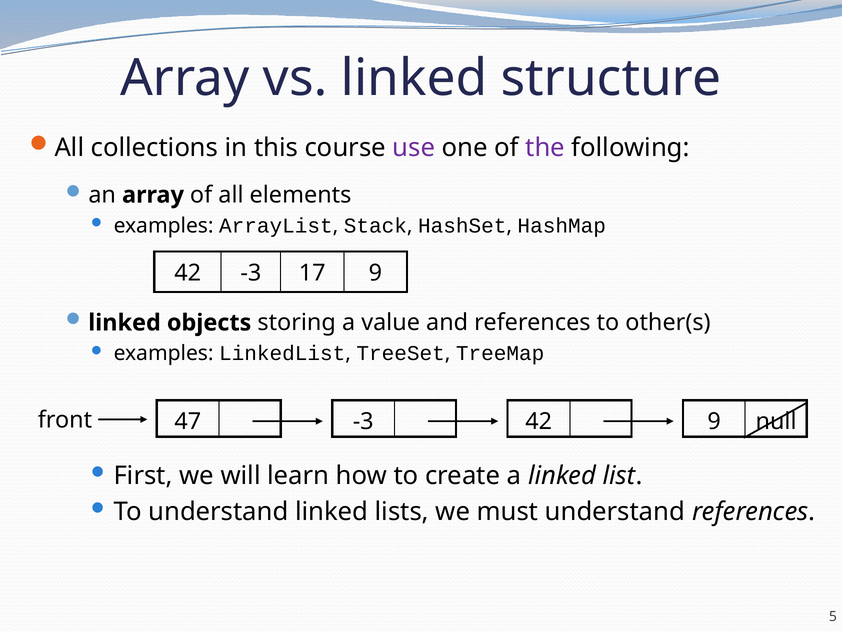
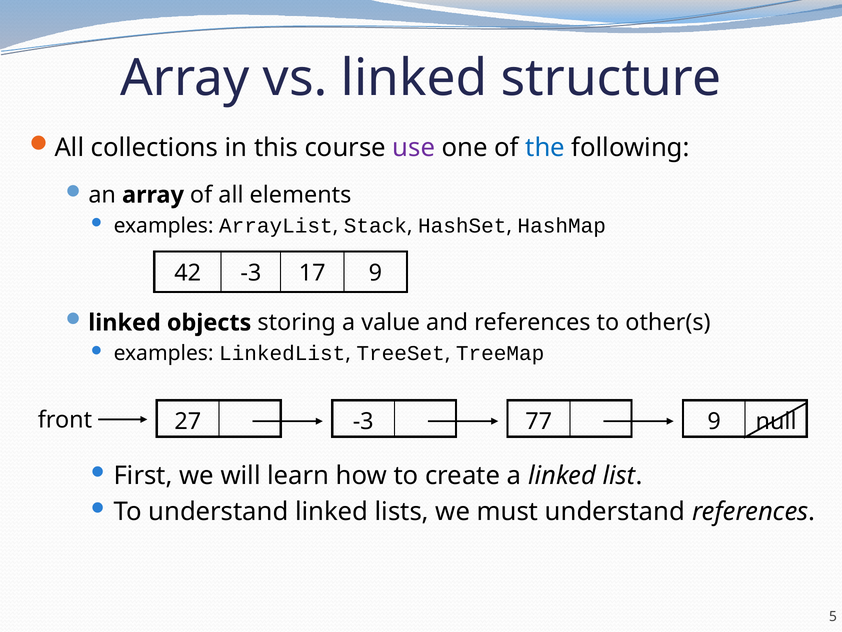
the colour: purple -> blue
47: 47 -> 27
-3 42: 42 -> 77
